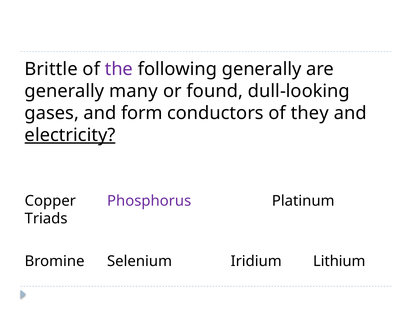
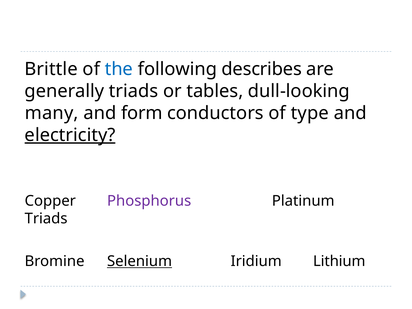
the colour: purple -> blue
following generally: generally -> describes
generally many: many -> triads
found: found -> tables
gases: gases -> many
they: they -> type
Selenium underline: none -> present
